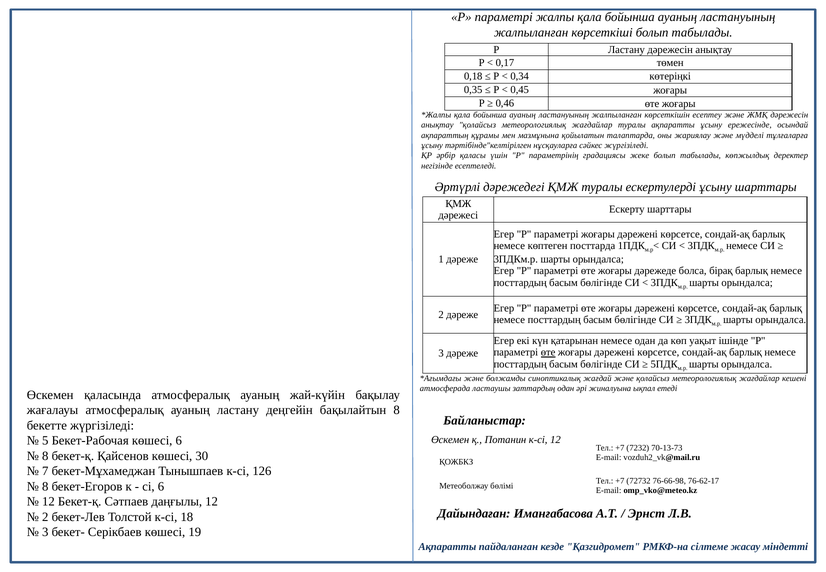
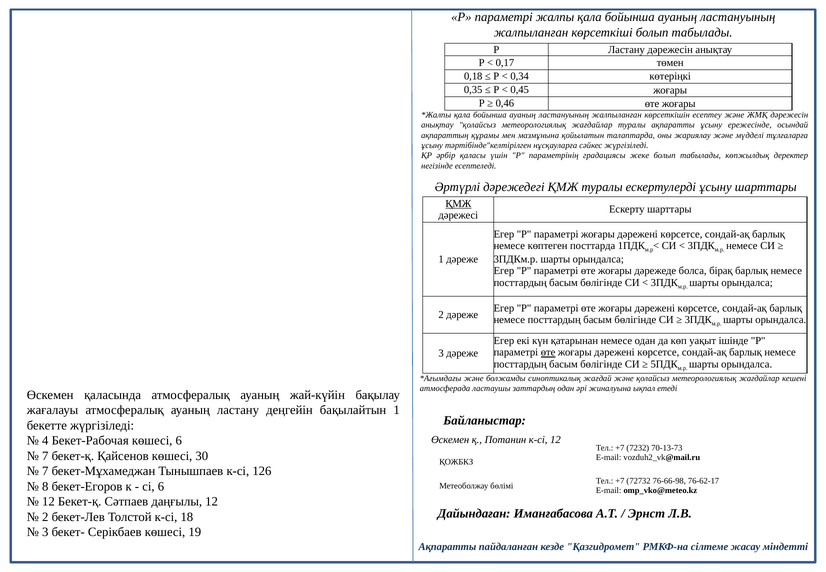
ҚМЖ at (458, 204) underline: none -> present
бақылайтын 8: 8 -> 1
5: 5 -> 4
8 at (45, 456): 8 -> 7
